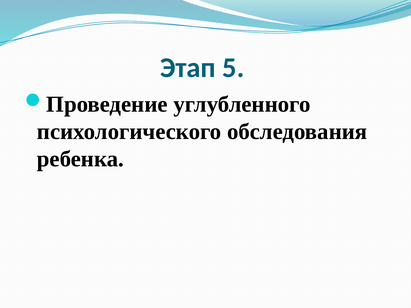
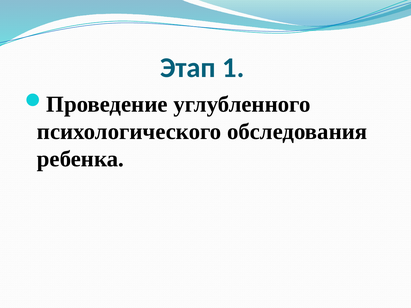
5: 5 -> 1
